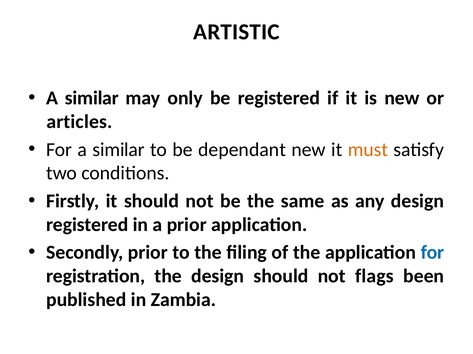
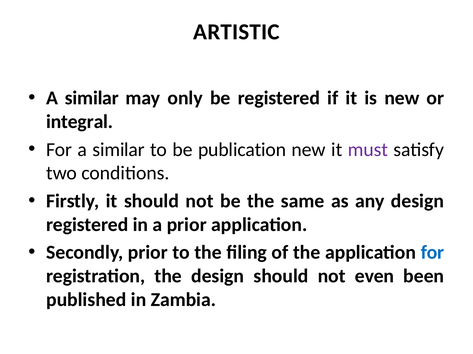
articles: articles -> integral
dependant: dependant -> publication
must colour: orange -> purple
flags: flags -> even
